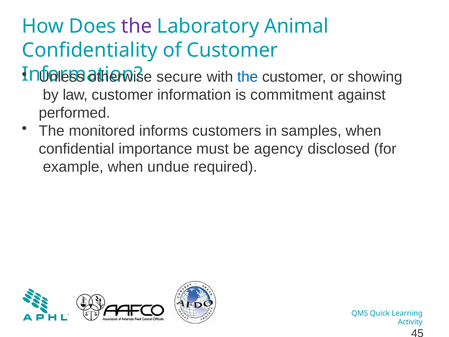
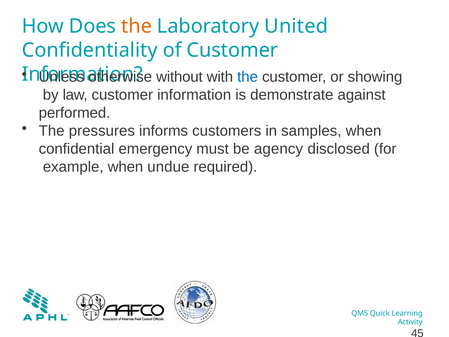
the at (137, 26) colour: purple -> orange
Animal: Animal -> United
secure: secure -> without
commitment: commitment -> demonstrate
monitored: monitored -> pressures
importance: importance -> emergency
